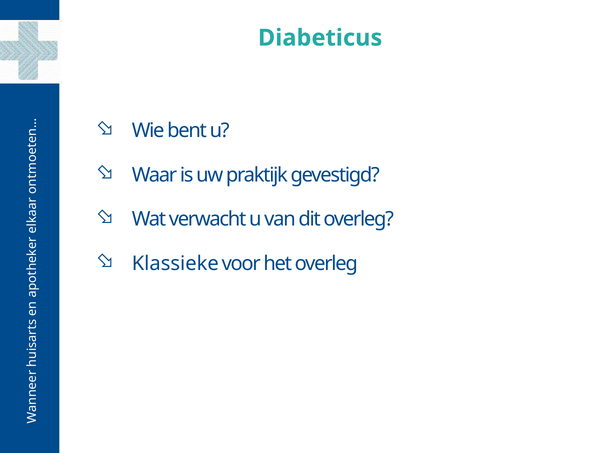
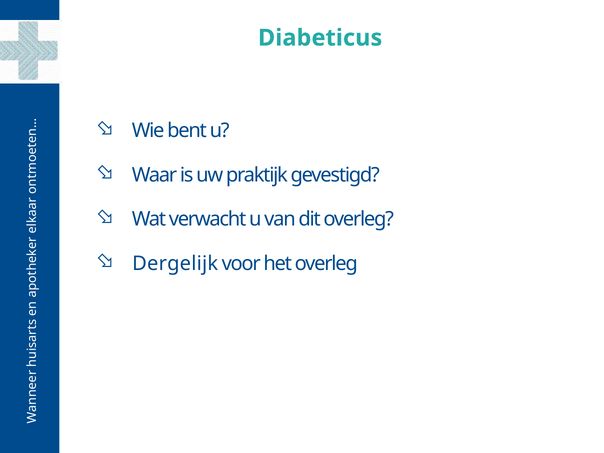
Klassieke: Klassieke -> Dergelijk
